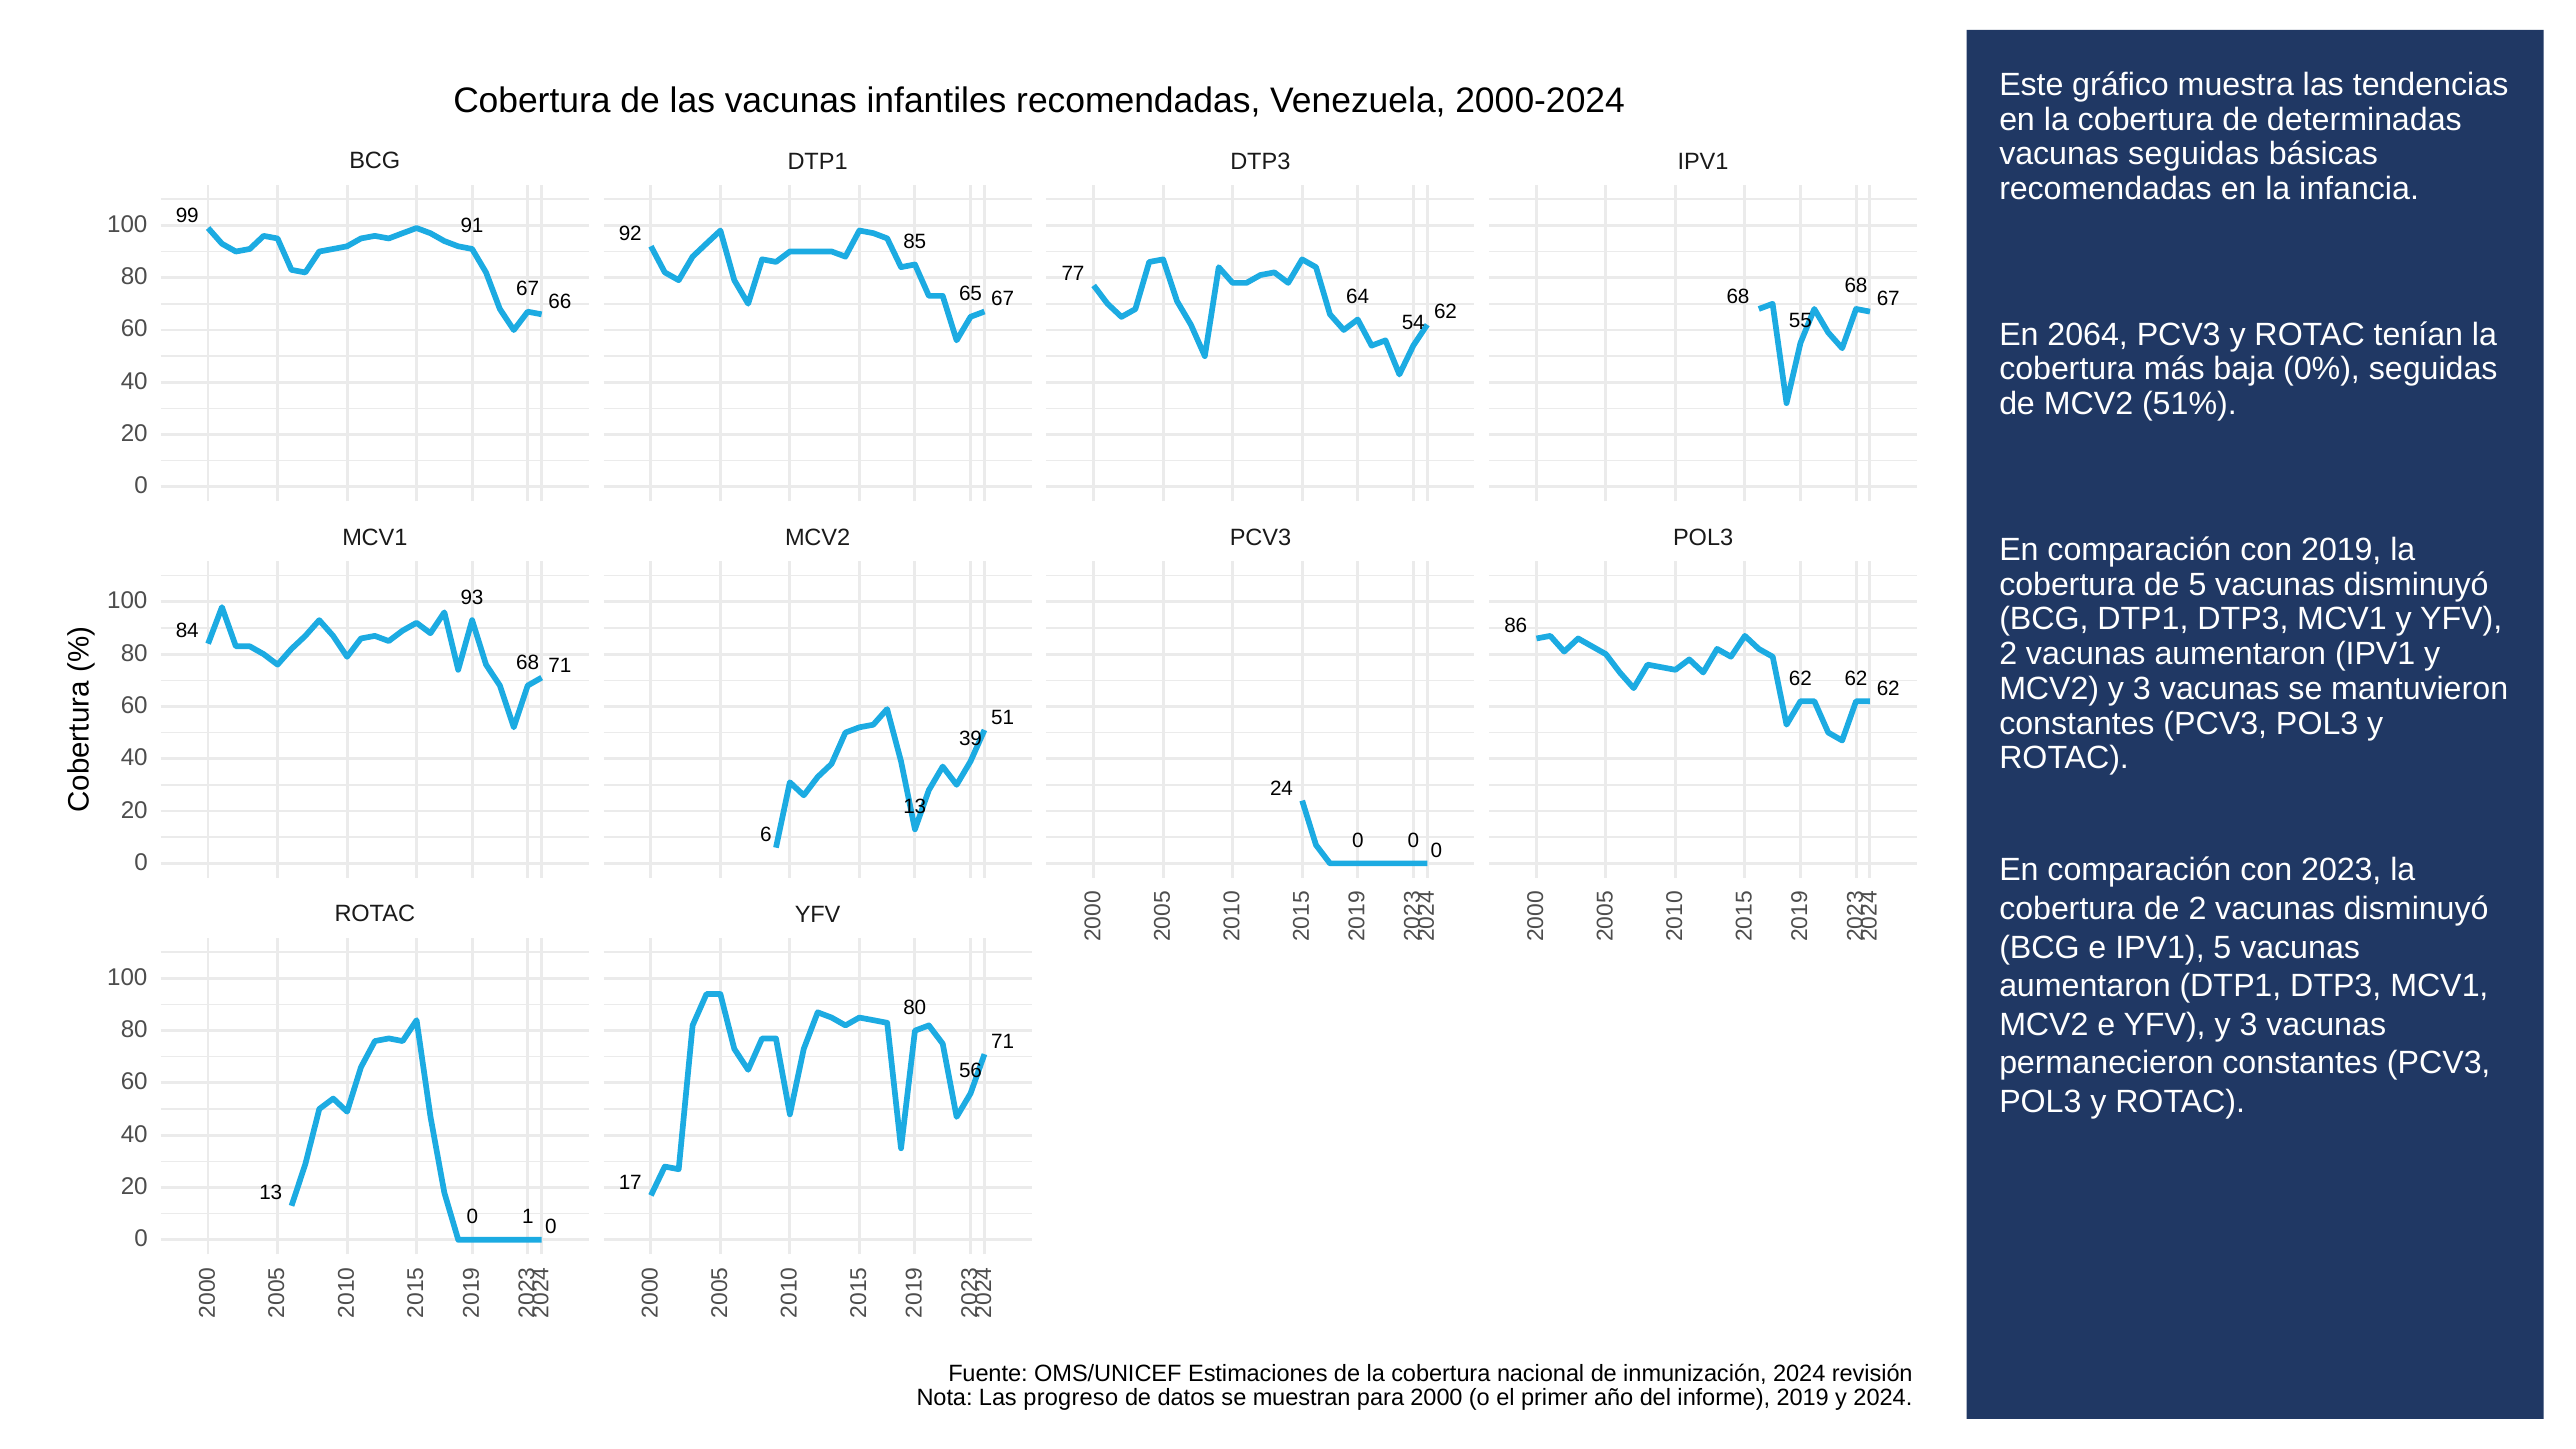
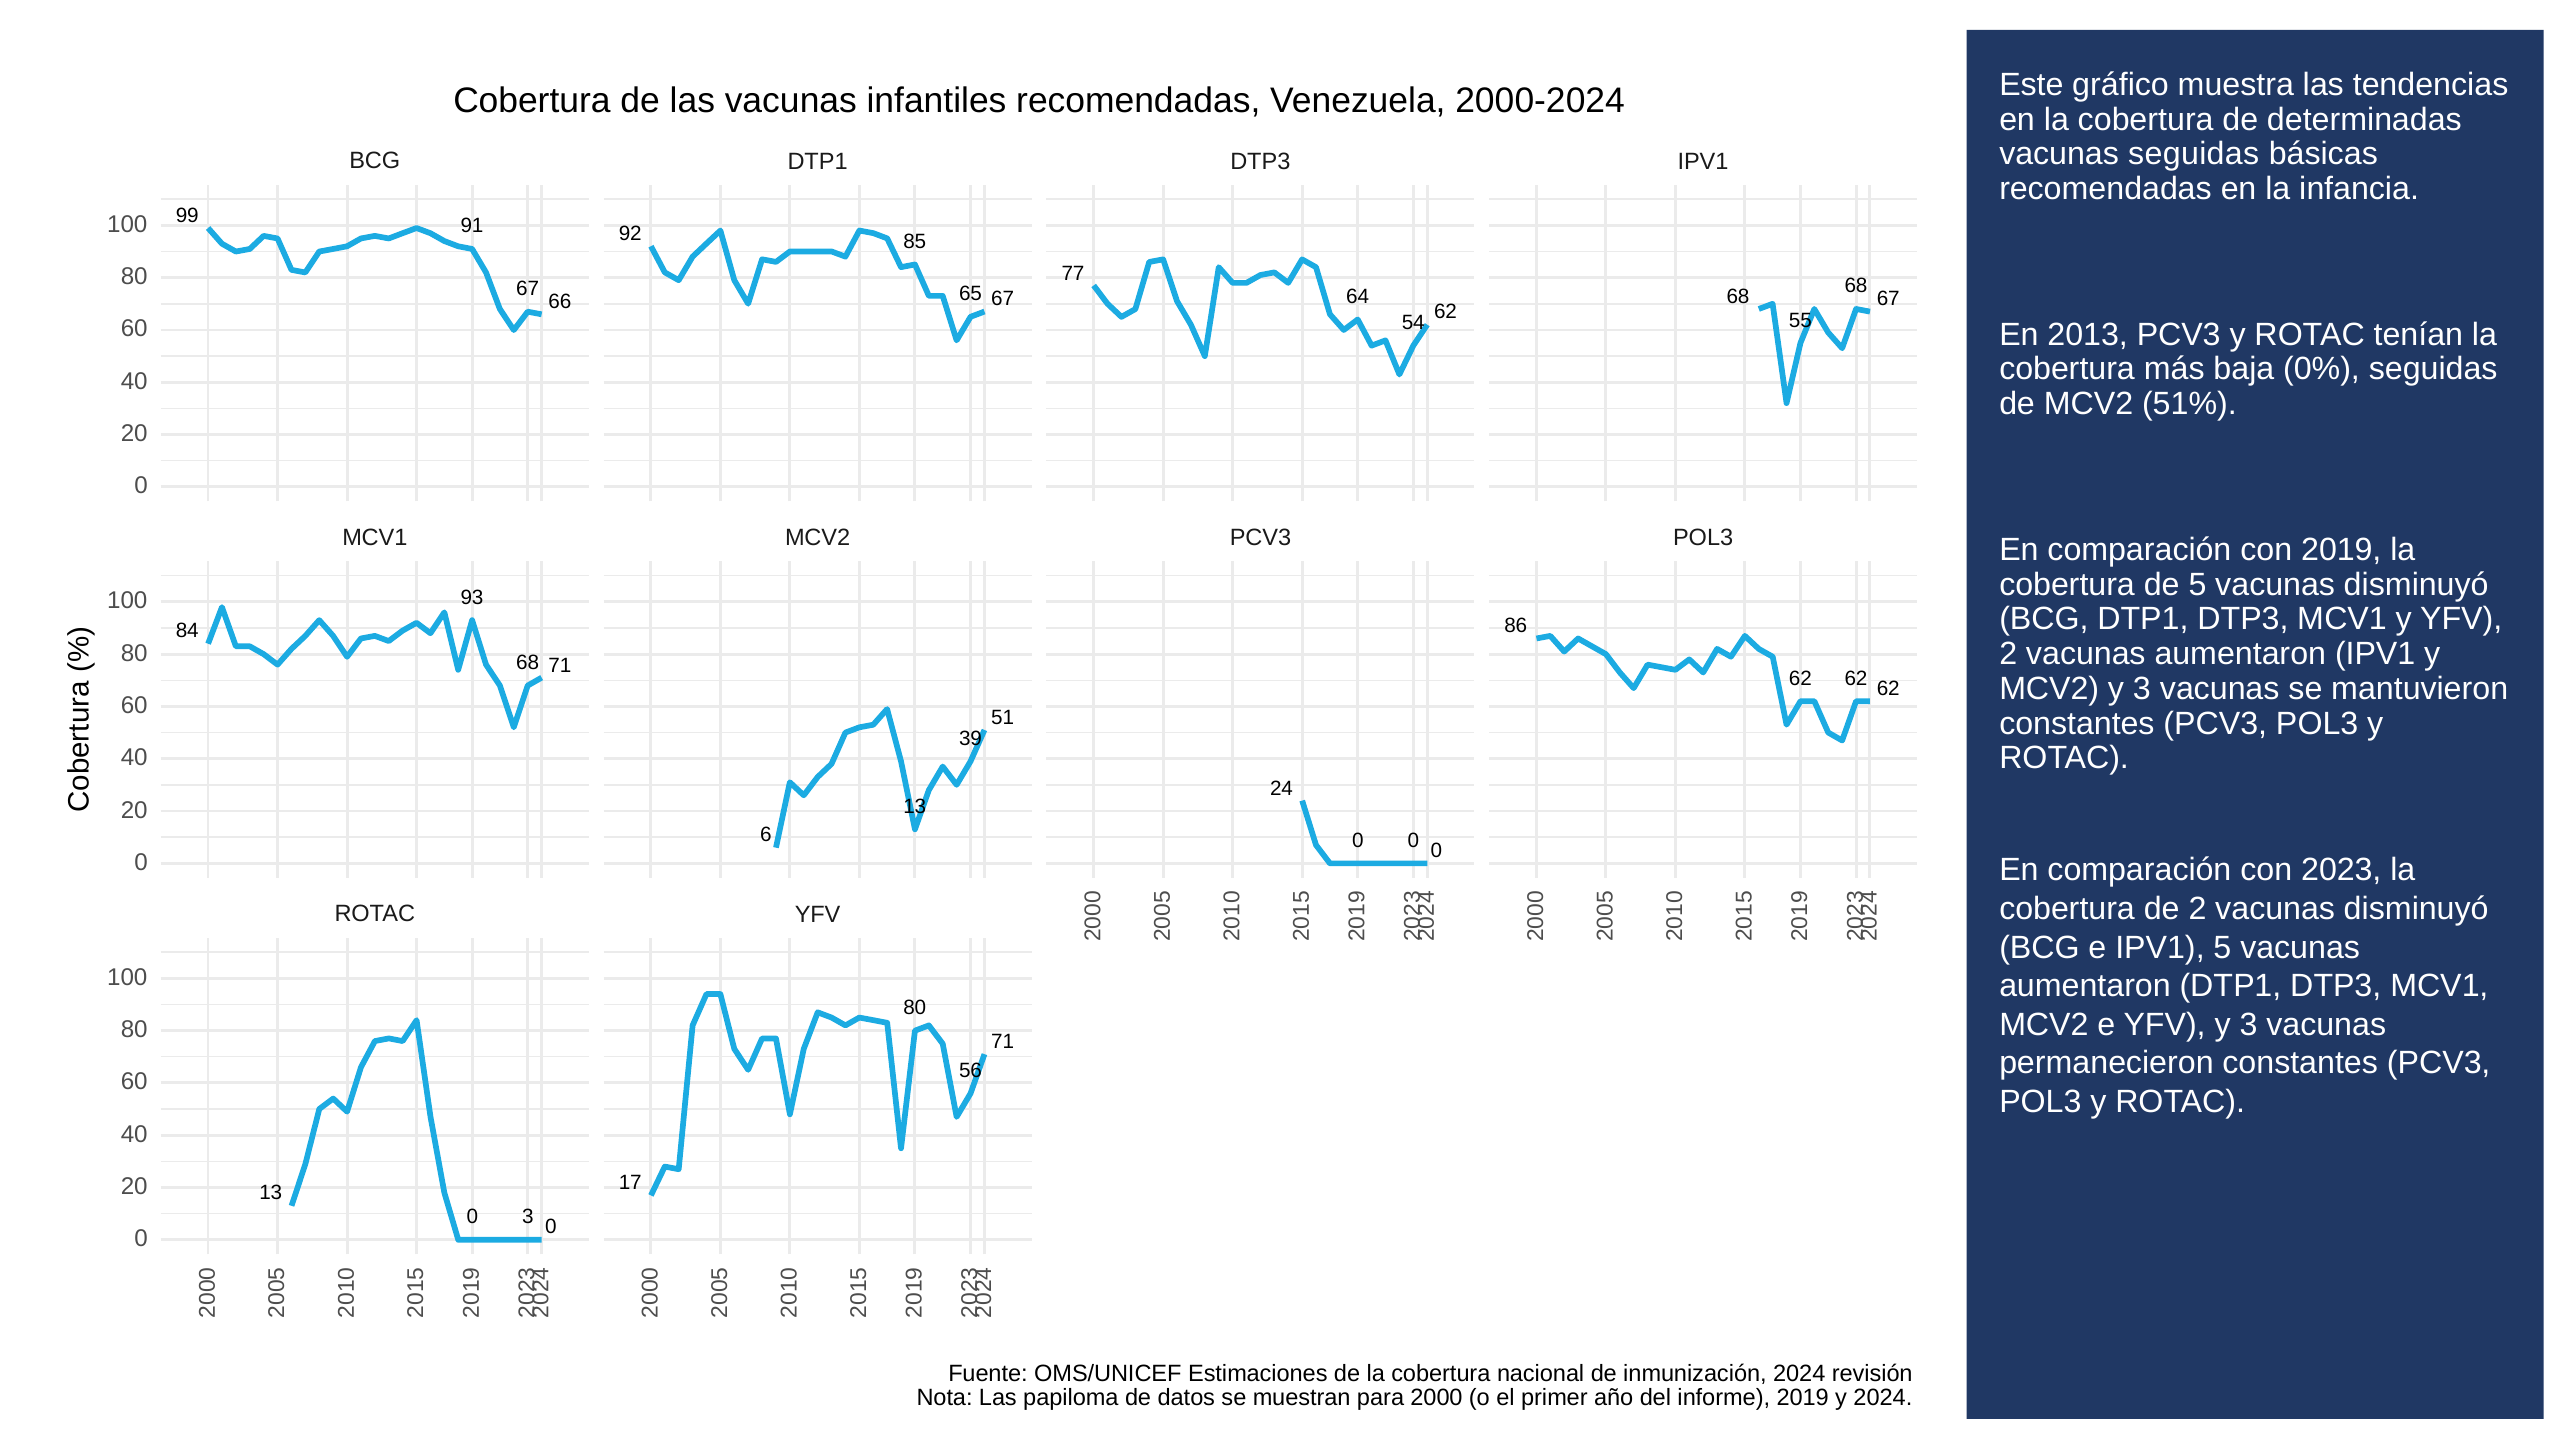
2064: 2064 -> 2013
1 at (528, 1217): 1 -> 3
progreso: progreso -> papiloma
